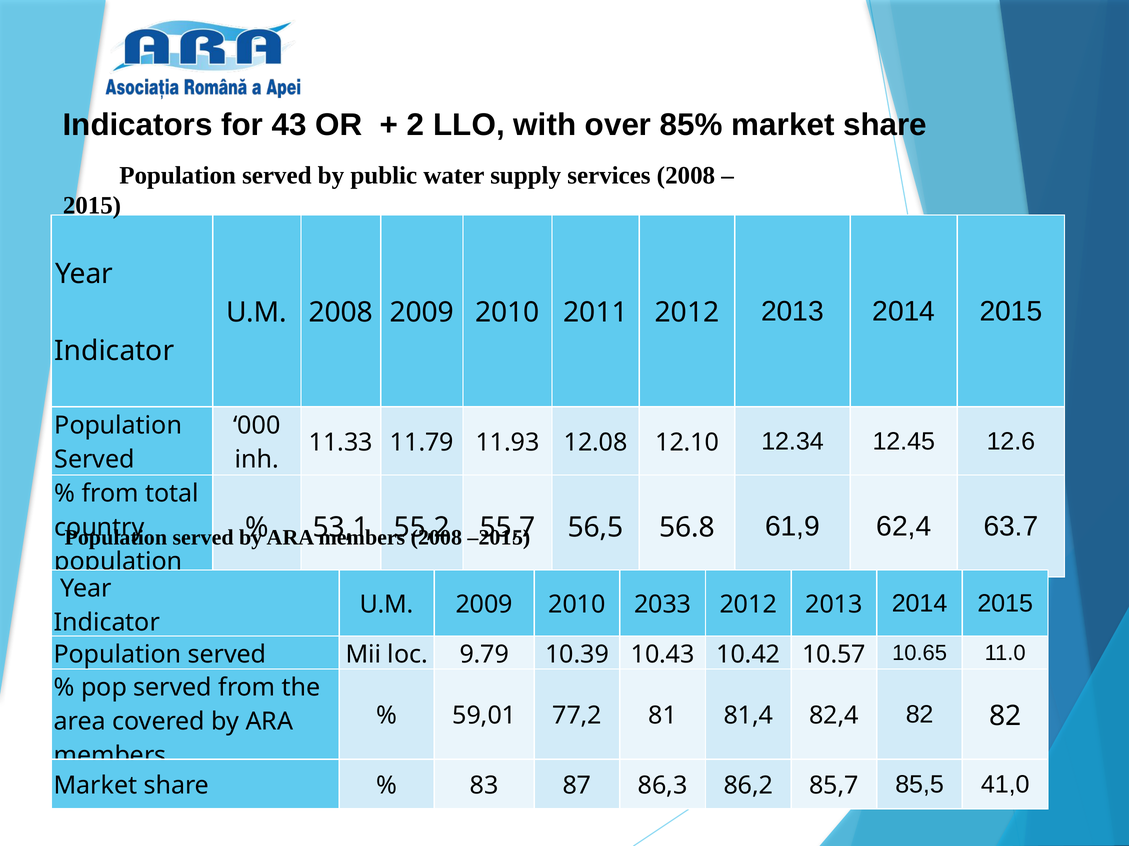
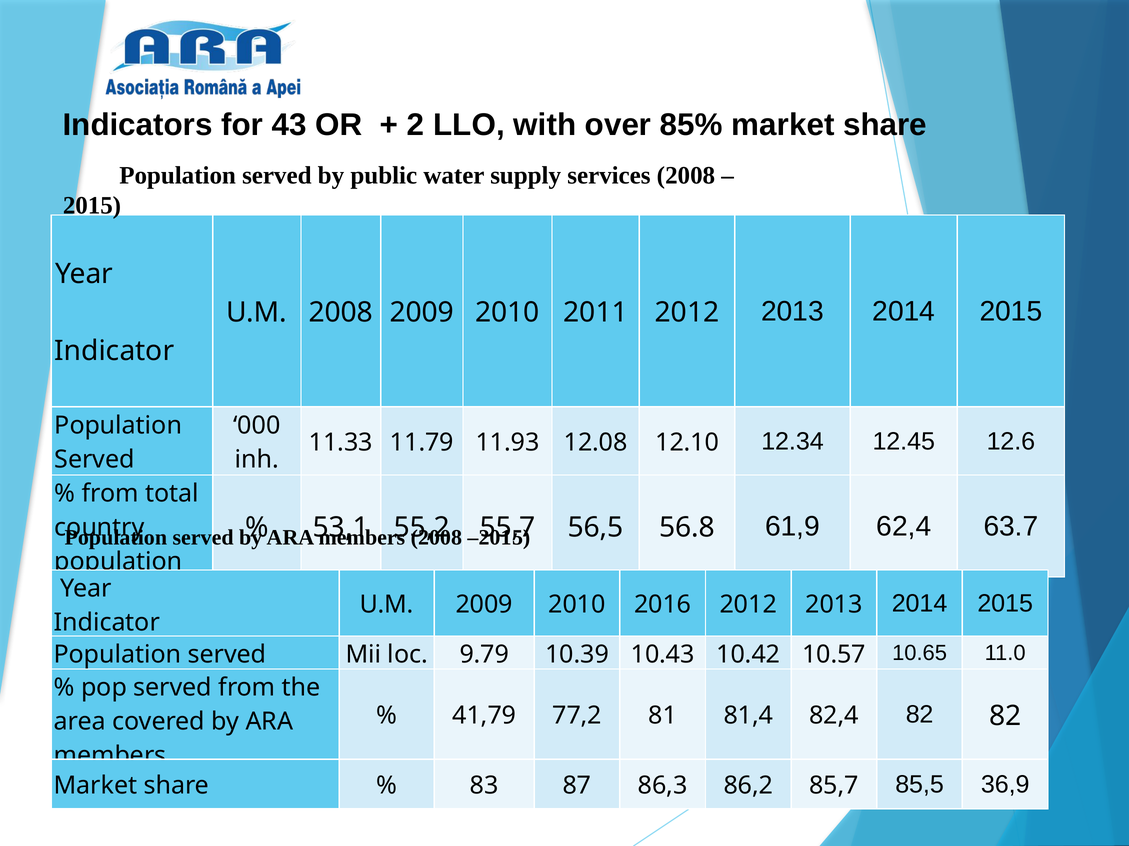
2033: 2033 -> 2016
59,01: 59,01 -> 41,79
41,0: 41,0 -> 36,9
